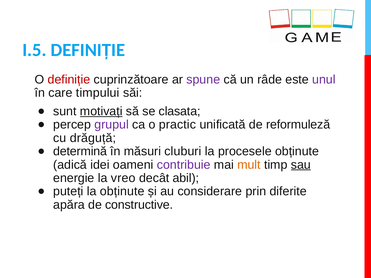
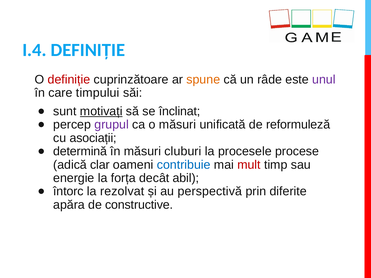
I.5: I.5 -> I.4
spune colour: purple -> orange
clasata: clasata -> înclinat
o practic: practic -> măsuri
drăguță: drăguță -> asociații
procesele obținute: obținute -> procese
idei: idei -> clar
contribuie colour: purple -> blue
mult colour: orange -> red
sau underline: present -> none
vreo: vreo -> forța
puteți: puteți -> întorc
la obținute: obținute -> rezolvat
considerare: considerare -> perspectivă
